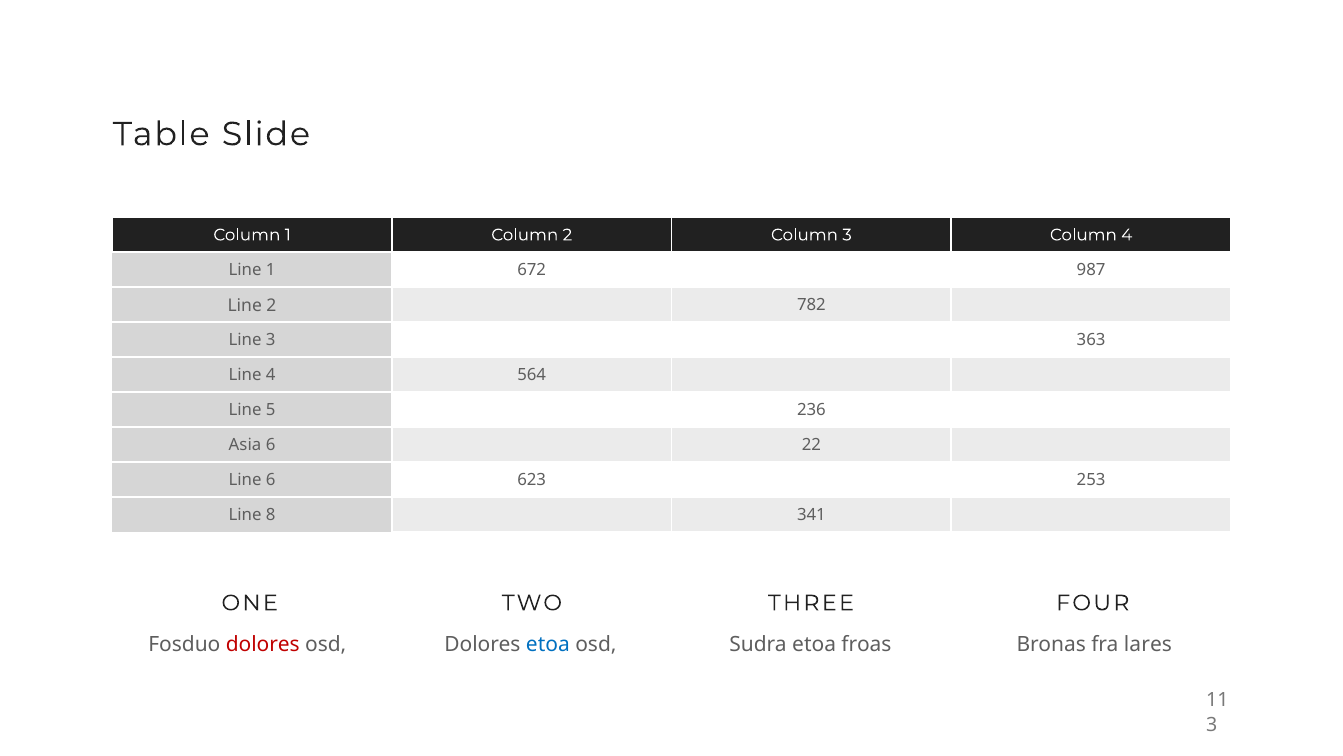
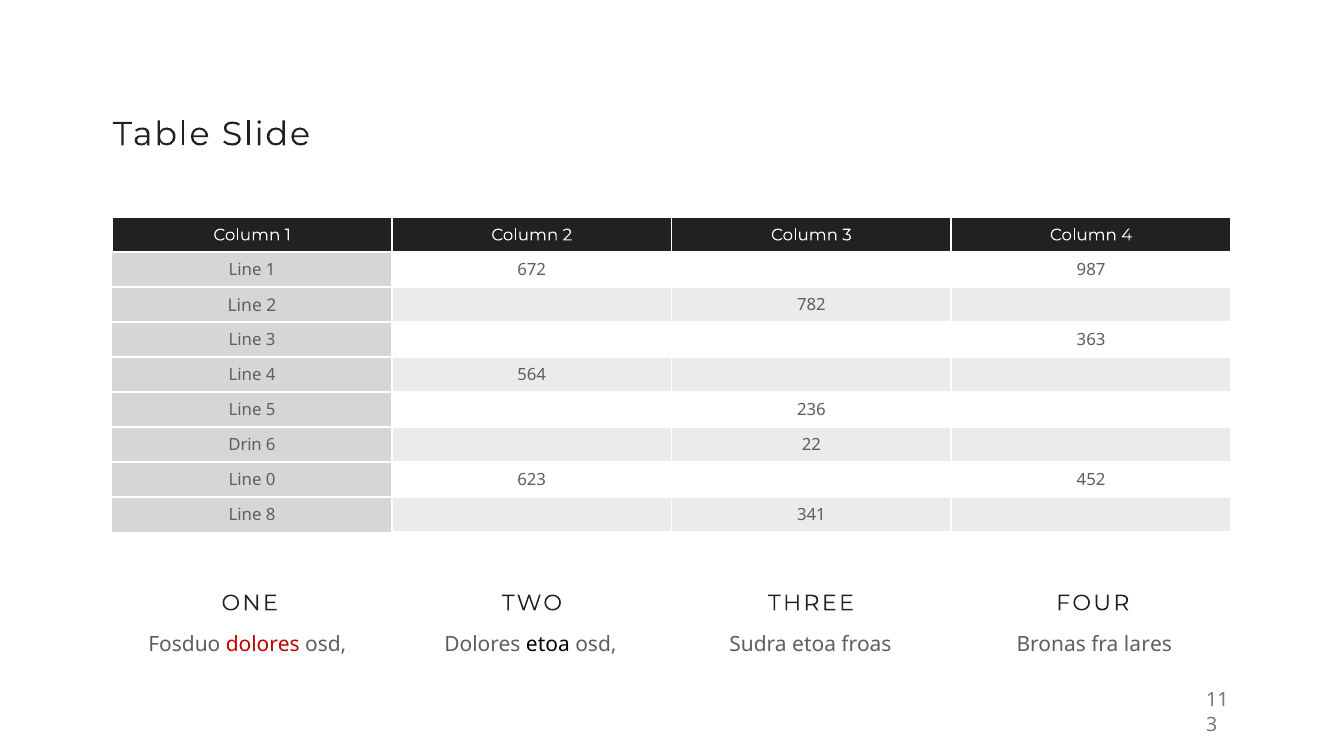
Asia: Asia -> Drin
Line 6: 6 -> 0
253: 253 -> 452
etoa at (548, 644) colour: blue -> black
